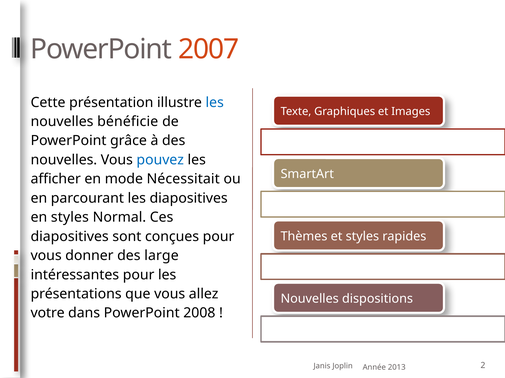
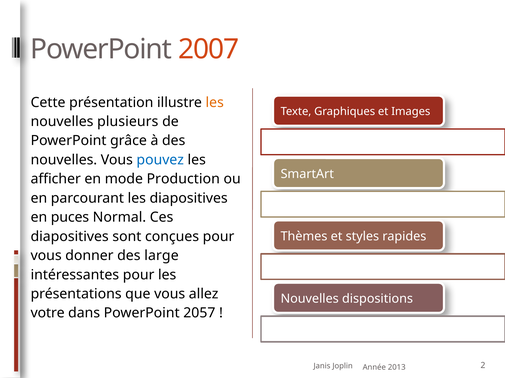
les at (215, 103) colour: blue -> orange
bénéficie: bénéficie -> plusieurs
Nécessitait: Nécessitait -> Production
en styles: styles -> puces
2008: 2008 -> 2057
